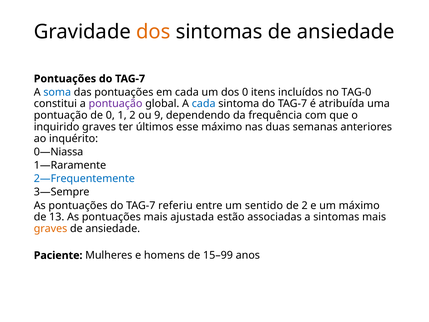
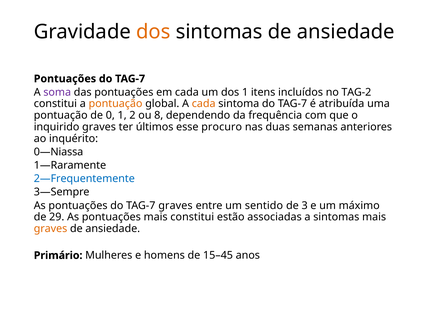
soma colour: blue -> purple
dos 0: 0 -> 1
TAG-0: TAG-0 -> TAG-2
pontuação at (116, 104) colour: purple -> orange
cada at (204, 104) colour: blue -> orange
9: 9 -> 8
esse máximo: máximo -> procuro
TAG-7 referiu: referiu -> graves
de 2: 2 -> 3
13: 13 -> 29
mais ajustada: ajustada -> constitui
Paciente: Paciente -> Primário
15–99: 15–99 -> 15–45
